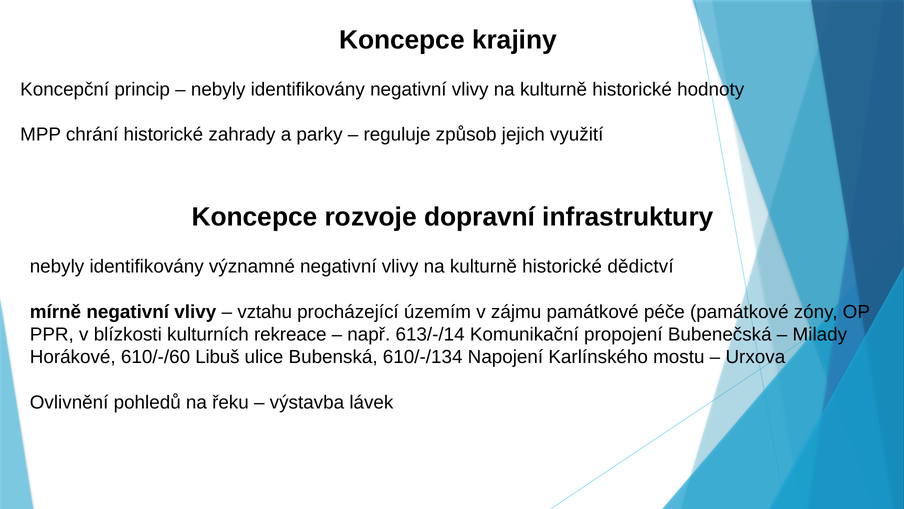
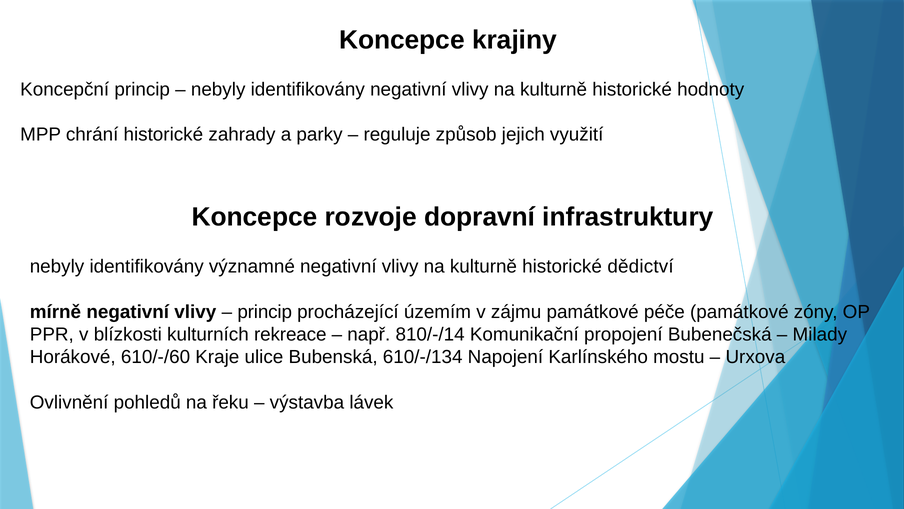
vztahu at (265, 311): vztahu -> princip
613/-/14: 613/-/14 -> 810/-/14
Libuš: Libuš -> Kraje
